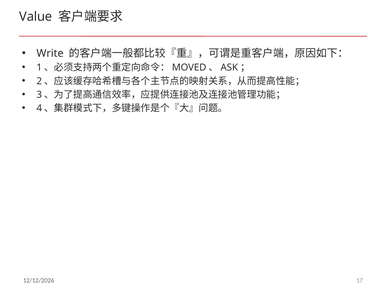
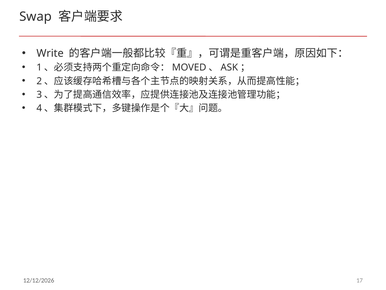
Value: Value -> Swap
